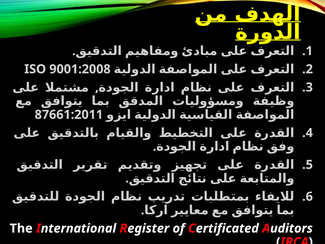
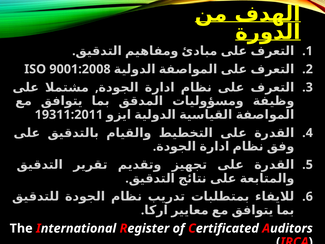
87661:2011: 87661:2011 -> 19311:2011
